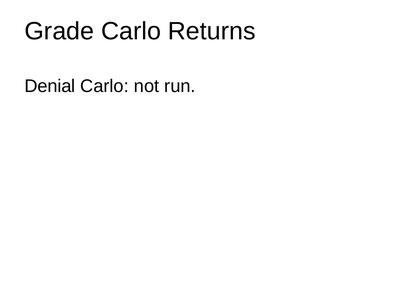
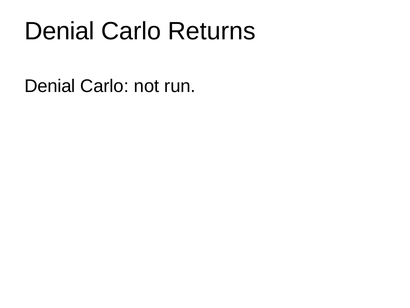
Grade at (59, 31): Grade -> Denial
